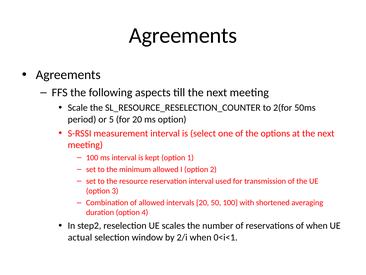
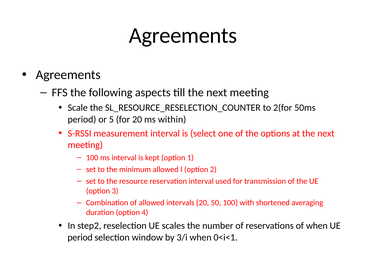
ms option: option -> within
actual at (80, 237): actual -> period
2/i: 2/i -> 3/i
